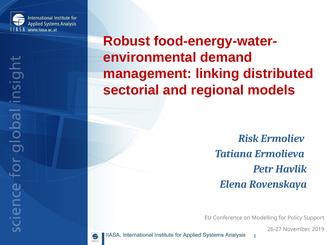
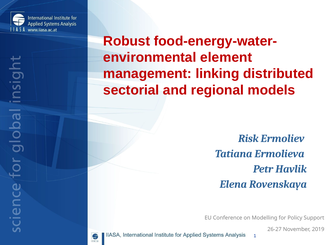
demand: demand -> element
